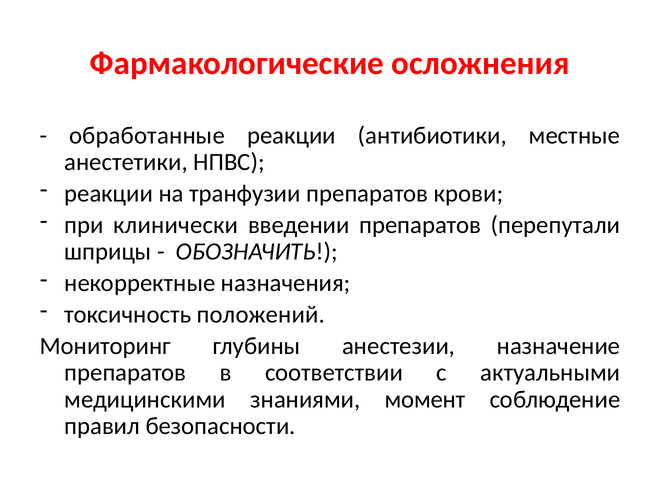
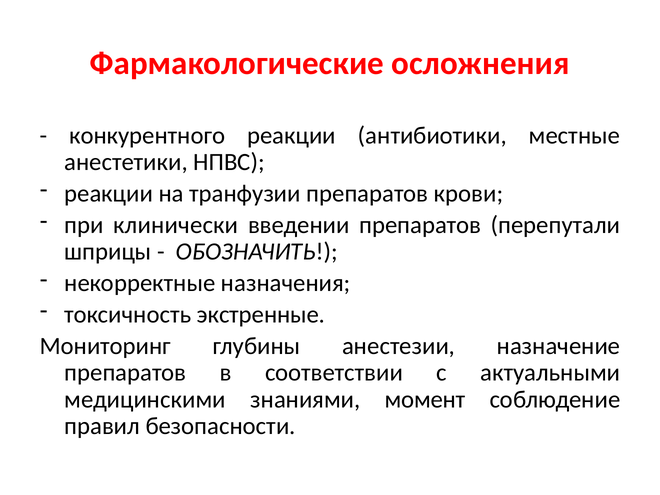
обработанные: обработанные -> конкурентного
положений: положений -> экстренные
